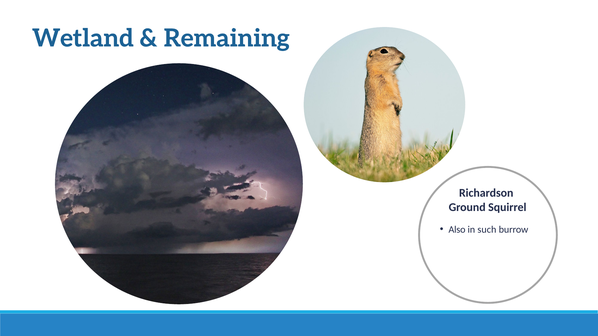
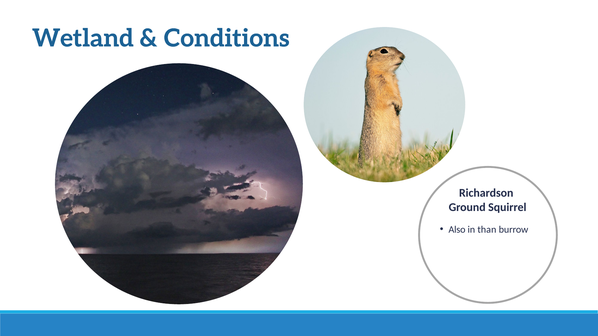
Remaining: Remaining -> Conditions
such: such -> than
